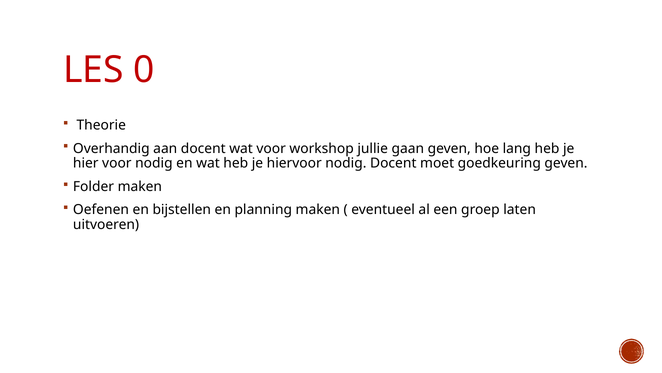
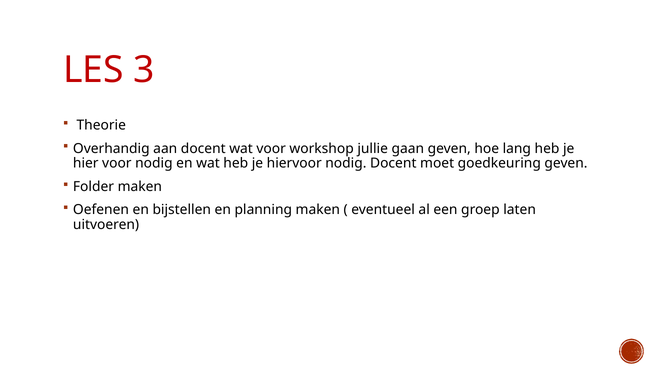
0: 0 -> 3
